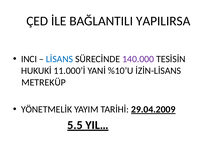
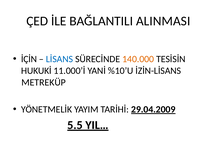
YAPILIRSA: YAPILIRSA -> ALINMASI
INCI: INCI -> İÇİN
140.000 colour: purple -> orange
